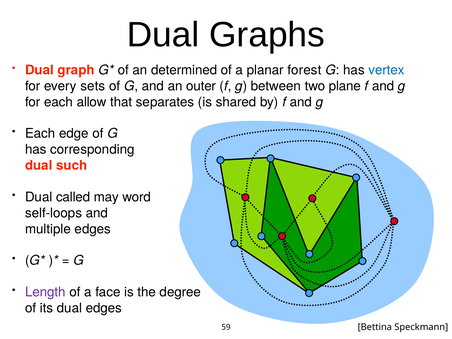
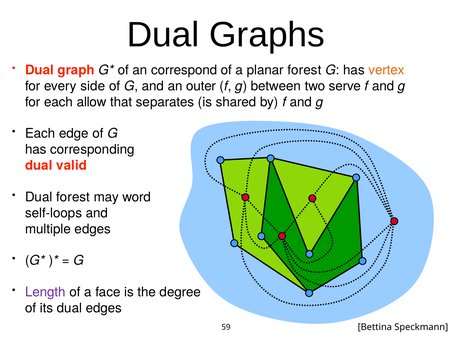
determined: determined -> correspond
vertex colour: blue -> orange
sets: sets -> side
plane: plane -> serve
such: such -> valid
Dual called: called -> forest
